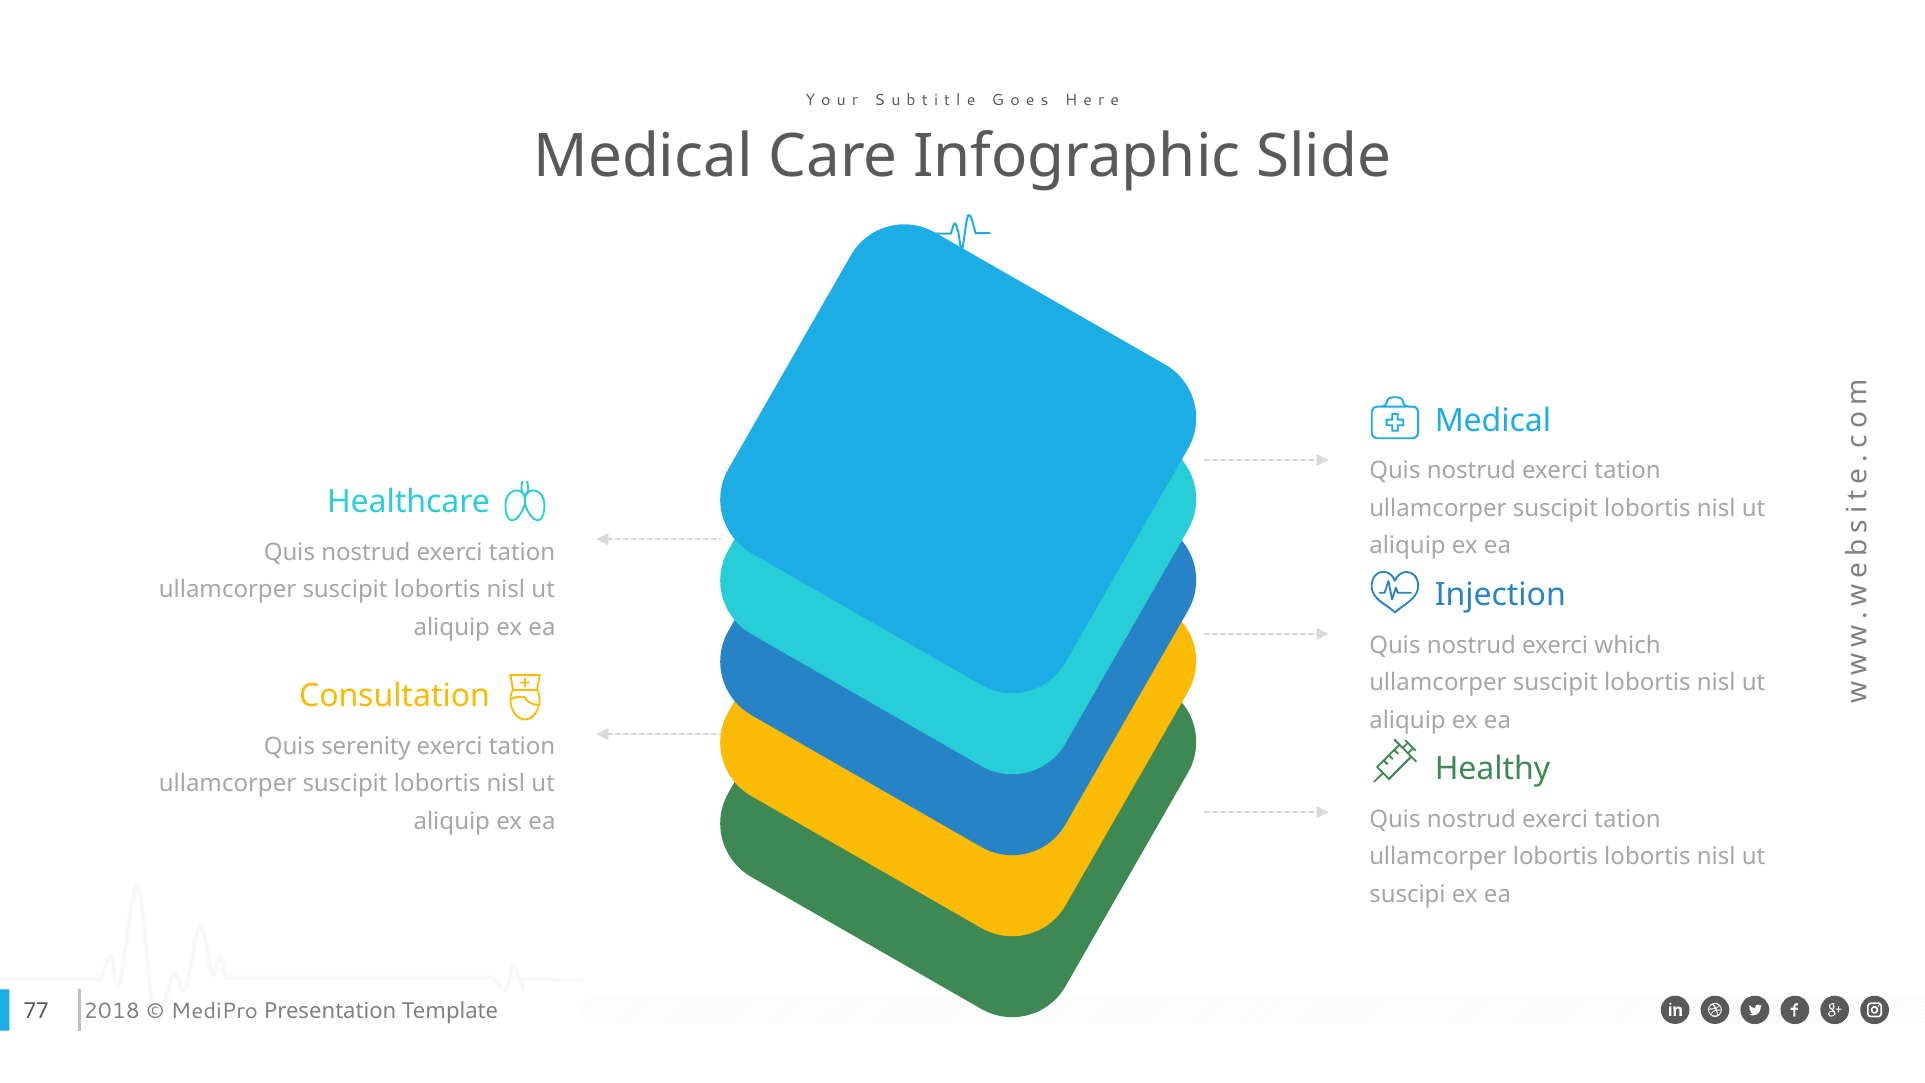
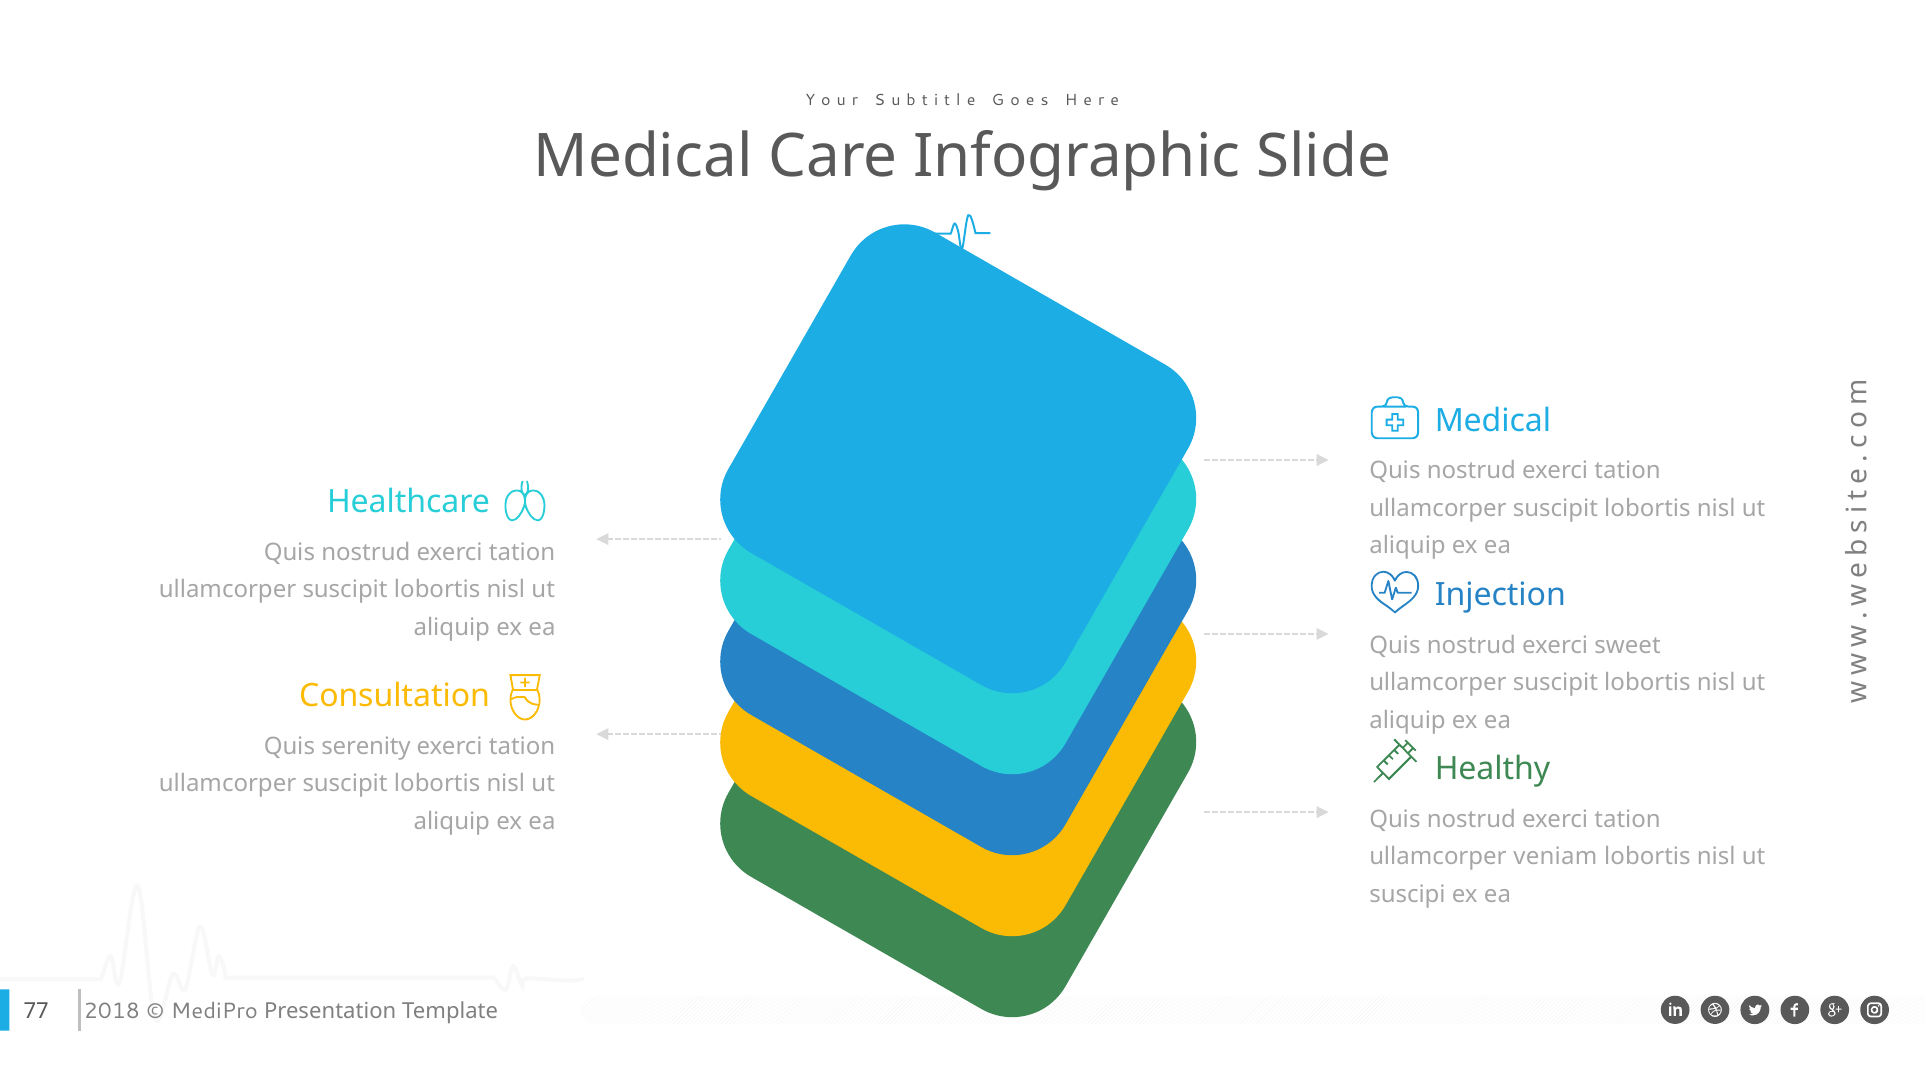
which: which -> sweet
ullamcorper lobortis: lobortis -> veniam
